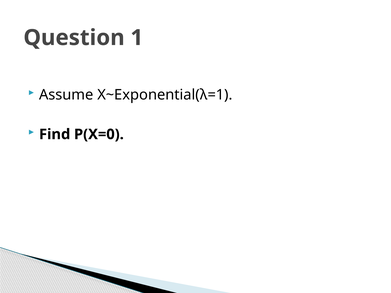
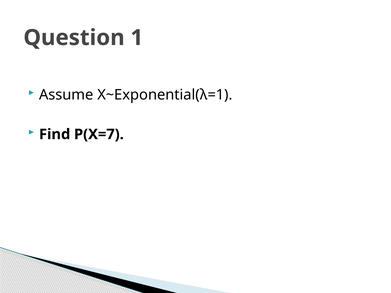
P(X=0: P(X=0 -> P(X=7
